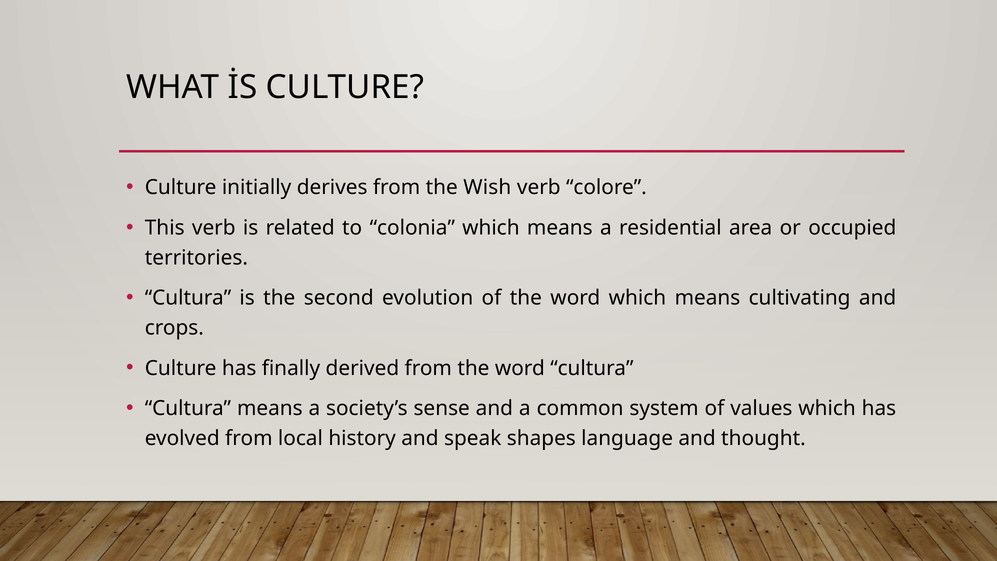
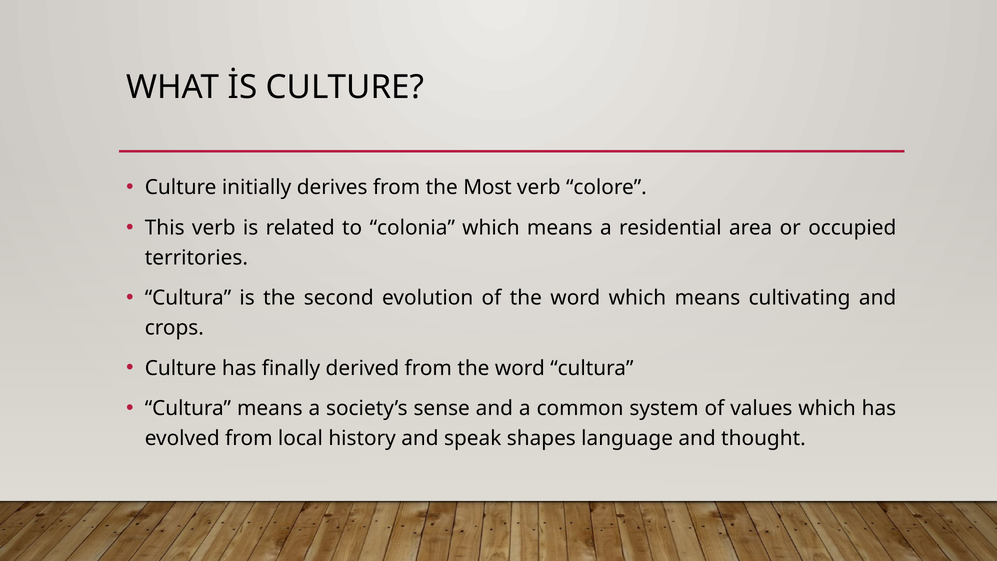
Wish: Wish -> Most
